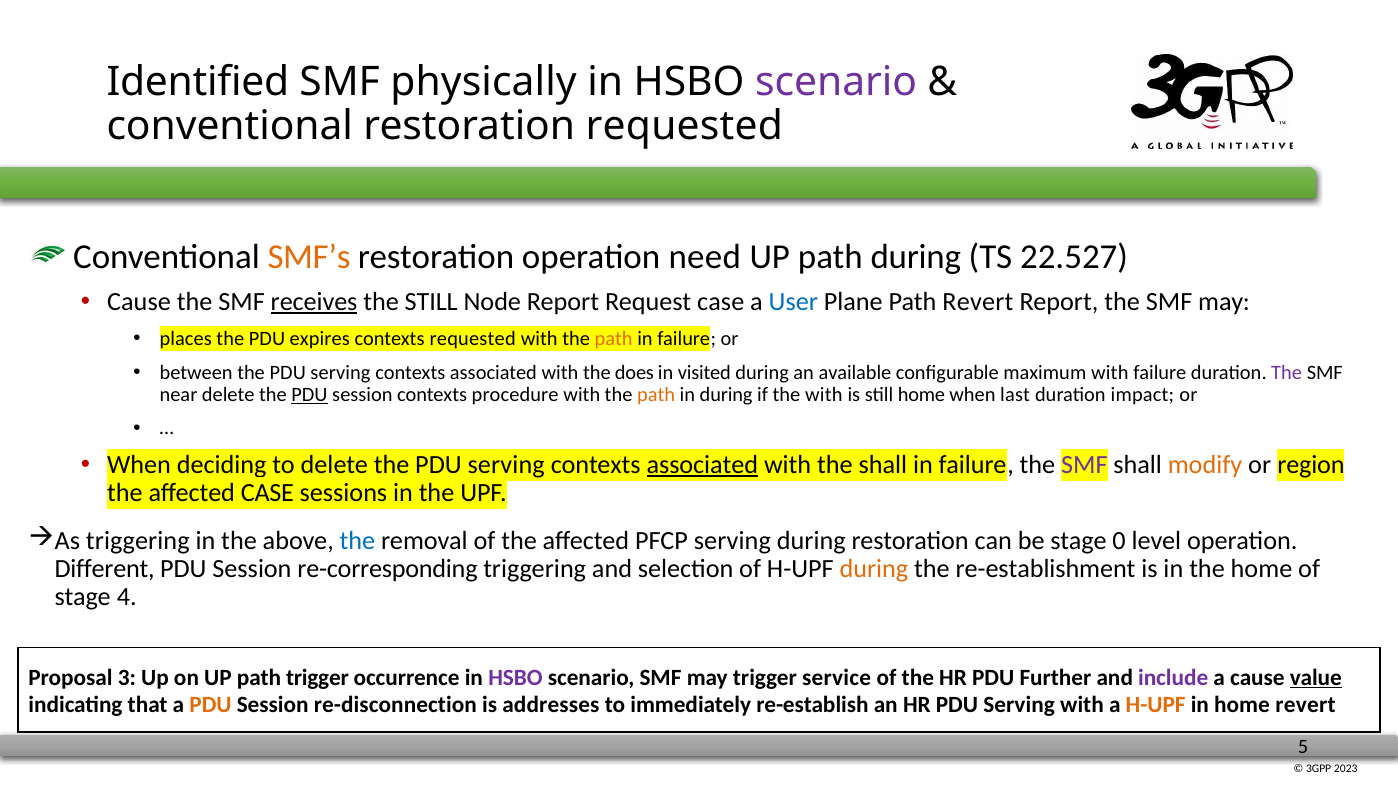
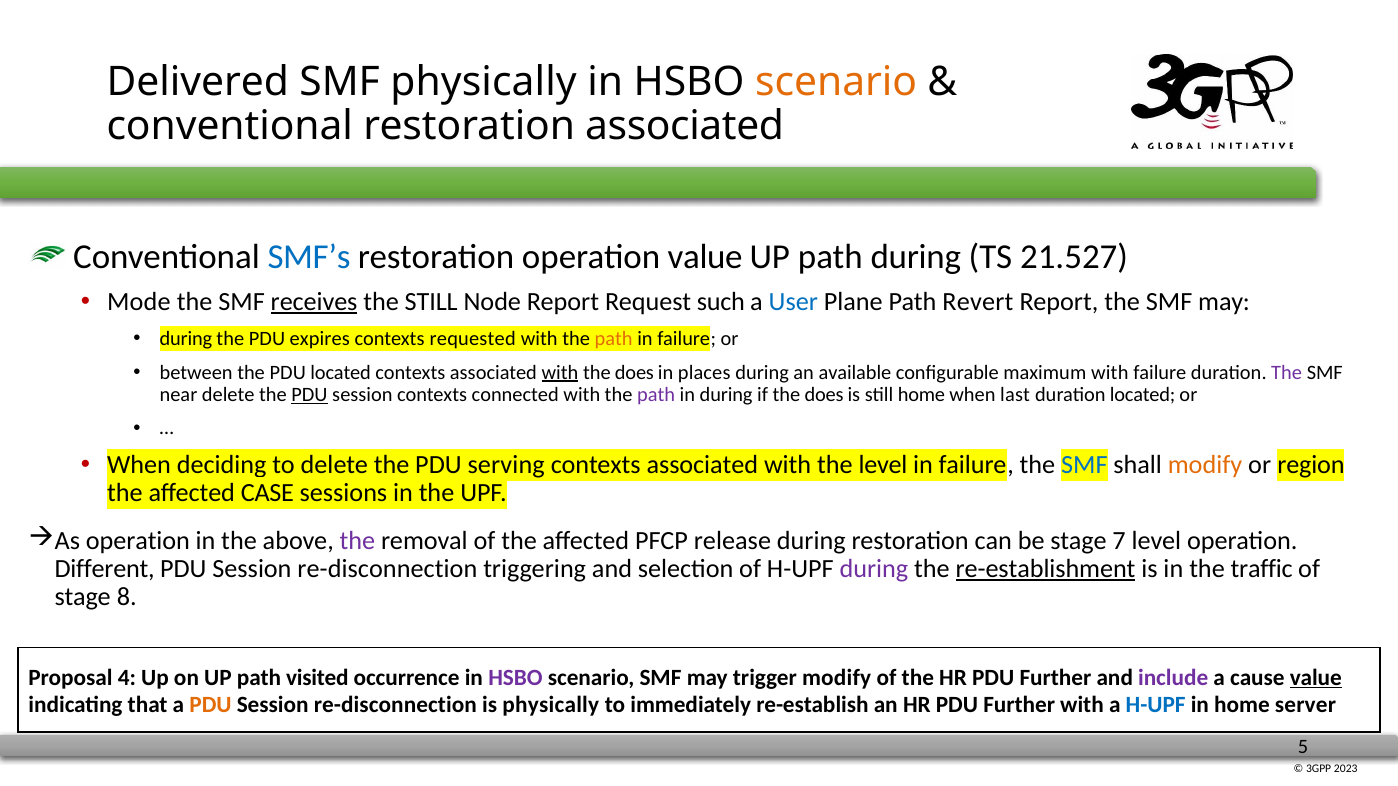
Identified: Identified -> Delivered
scenario at (836, 82) colour: purple -> orange
restoration requested: requested -> associated
SMF’s colour: orange -> blue
operation need: need -> value
22.527: 22.527 -> 21.527
Cause at (139, 302): Cause -> Mode
Request case: case -> such
places at (186, 339): places -> during
serving at (341, 373): serving -> located
with at (560, 373) underline: none -> present
visited: visited -> places
procedure: procedure -> connected
path at (656, 395) colour: orange -> purple
if the with: with -> does
duration impact: impact -> located
associated at (702, 465) underline: present -> none
the shall: shall -> level
SMF at (1084, 465) colour: purple -> blue
triggering at (138, 541): triggering -> operation
the at (357, 541) colour: blue -> purple
PFCP serving: serving -> release
0: 0 -> 7
re-corresponding at (388, 569): re-corresponding -> re-disconnection
during at (874, 569) colour: orange -> purple
re-establishment underline: none -> present
the home: home -> traffic
4: 4 -> 8
3: 3 -> 4
path trigger: trigger -> visited
trigger service: service -> modify
is addresses: addresses -> physically
an HR PDU Serving: Serving -> Further
H-UPF at (1156, 706) colour: orange -> blue
home revert: revert -> server
